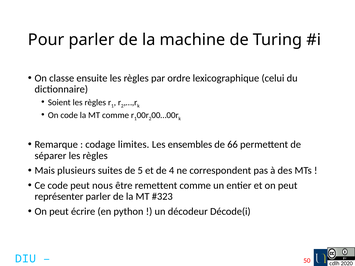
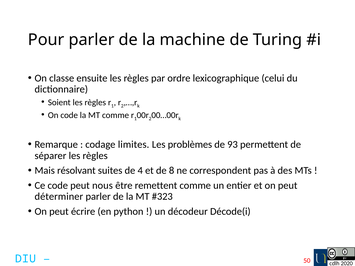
ensembles: ensembles -> problèmes
66: 66 -> 93
plusieurs: plusieurs -> résolvant
5: 5 -> 4
4: 4 -> 8
représenter: représenter -> déterminer
